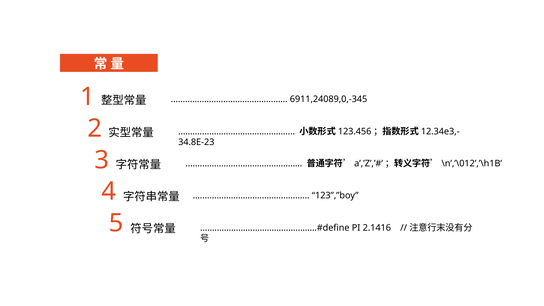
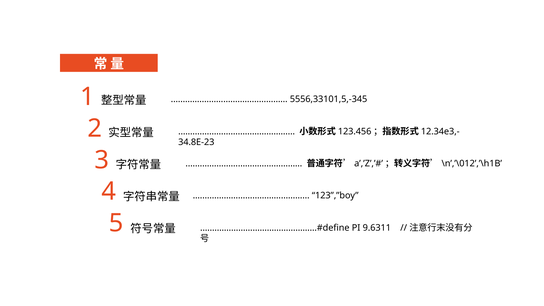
6911,24089,0,-345: 6911,24089,0,-345 -> 5556,33101,5,-345
2.1416: 2.1416 -> 9.6311
